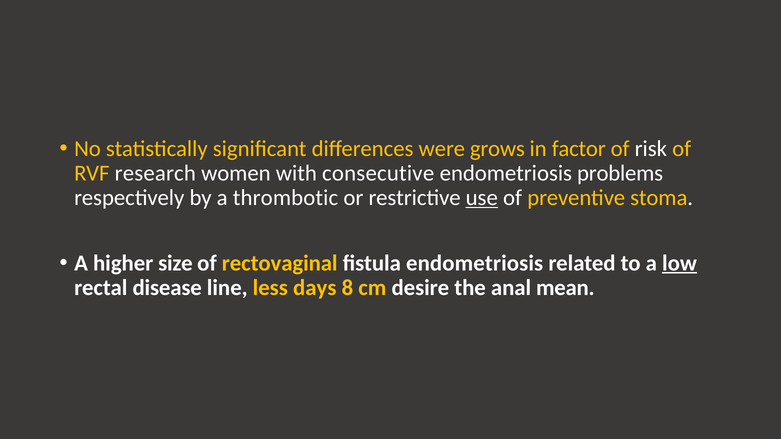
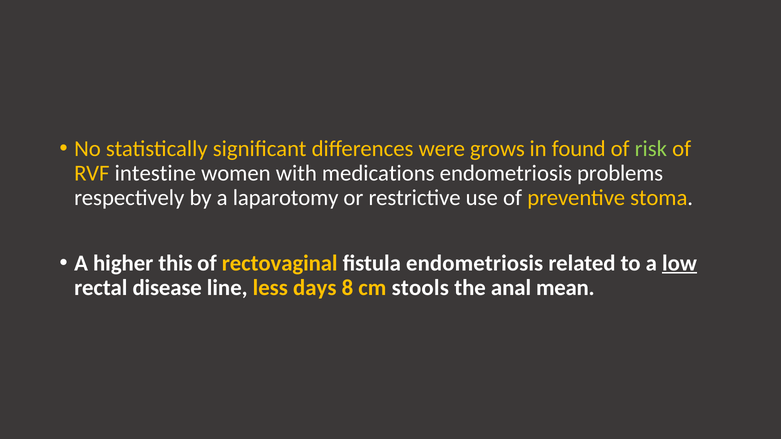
factor: factor -> found
risk colour: white -> light green
research: research -> intestine
consecutive: consecutive -> medications
thrombotic: thrombotic -> laparotomy
use underline: present -> none
size: size -> this
desire: desire -> stools
